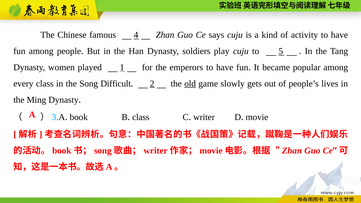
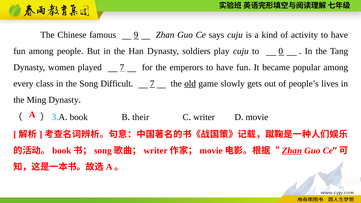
4: 4 -> 9
5: 5 -> 0
played 1: 1 -> 7
2 at (152, 84): 2 -> 7
class at (141, 117): class -> their
Zhan at (292, 151) underline: none -> present
